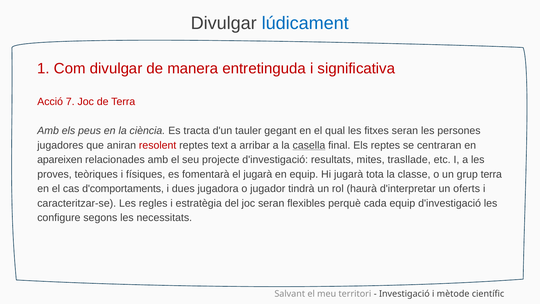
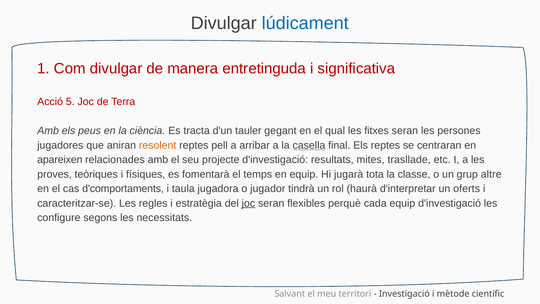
7: 7 -> 5
resolent colour: red -> orange
text: text -> pell
el jugarà: jugarà -> temps
grup terra: terra -> altre
dues: dues -> taula
joc at (248, 203) underline: none -> present
